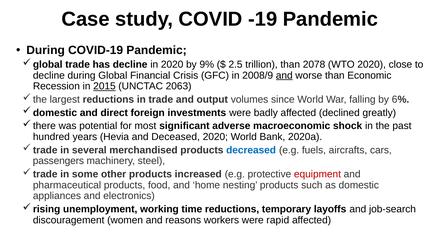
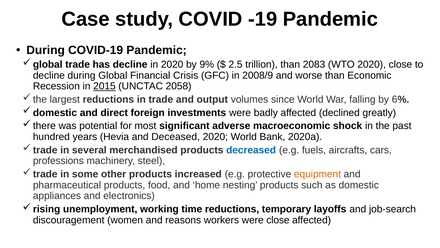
2078: 2078 -> 2083
and at (284, 75) underline: present -> none
2063: 2063 -> 2058
passengers: passengers -> professions
equipment colour: red -> orange
were rapid: rapid -> close
